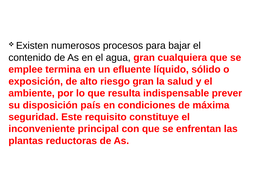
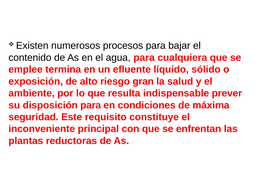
agua gran: gran -> para
disposición país: país -> para
